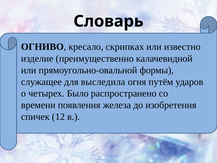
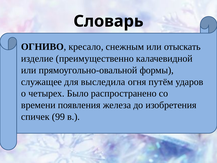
скрипках: скрипках -> снежным
известно: известно -> отыскать
12: 12 -> 99
